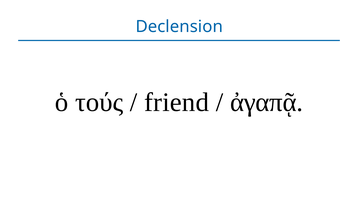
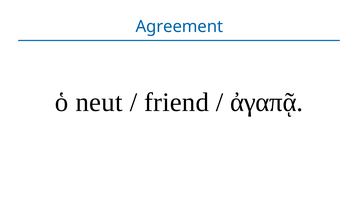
Declension: Declension -> Agreement
τούς: τούς -> neut
